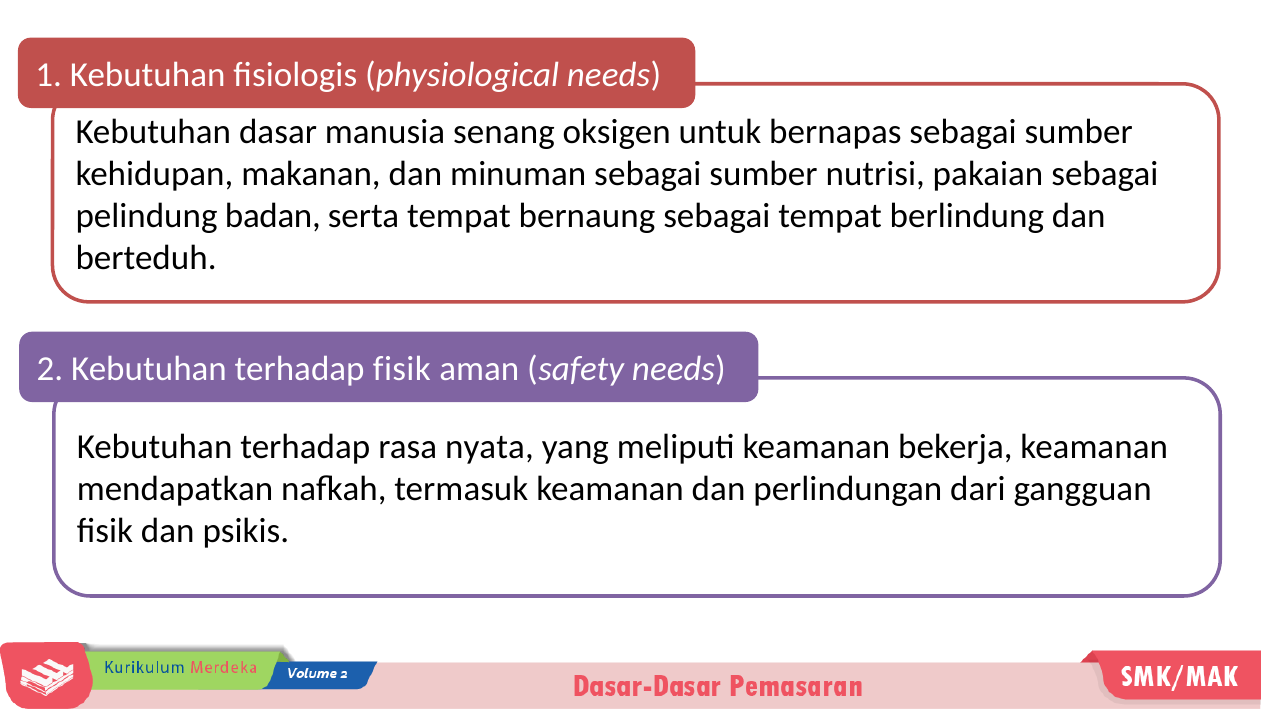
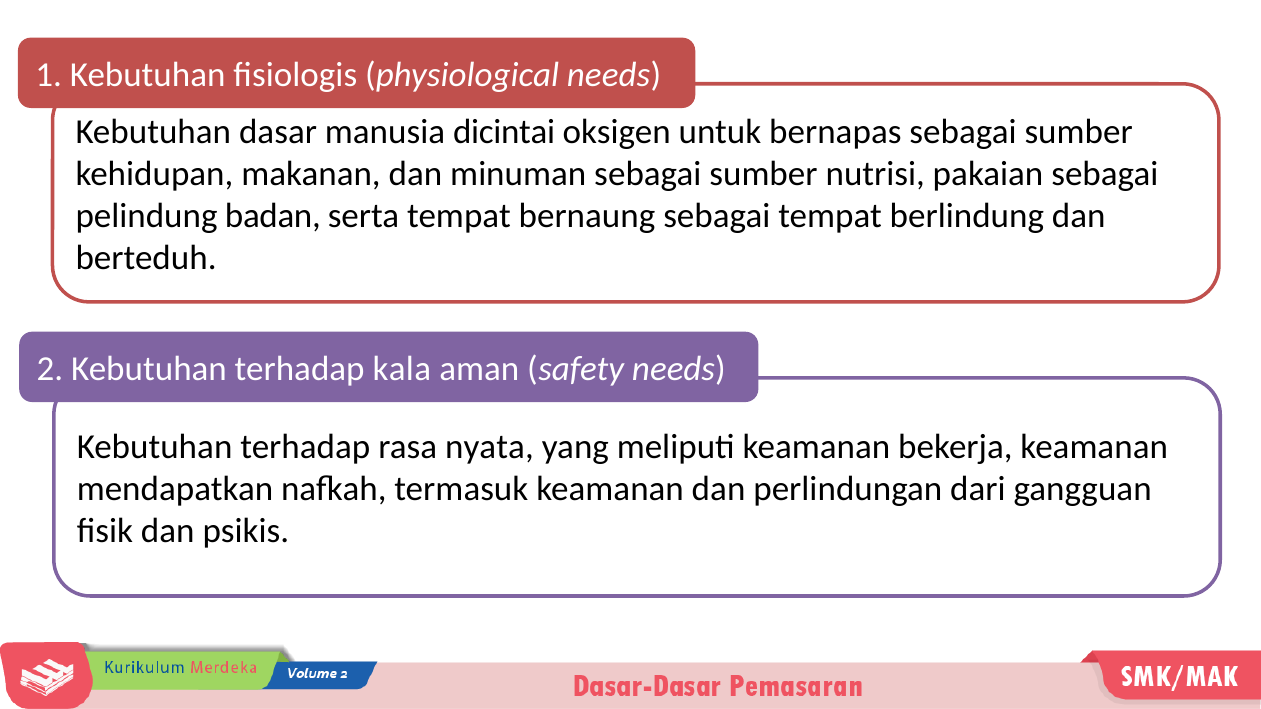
senang: senang -> dicintai
terhadap fisik: fisik -> kala
